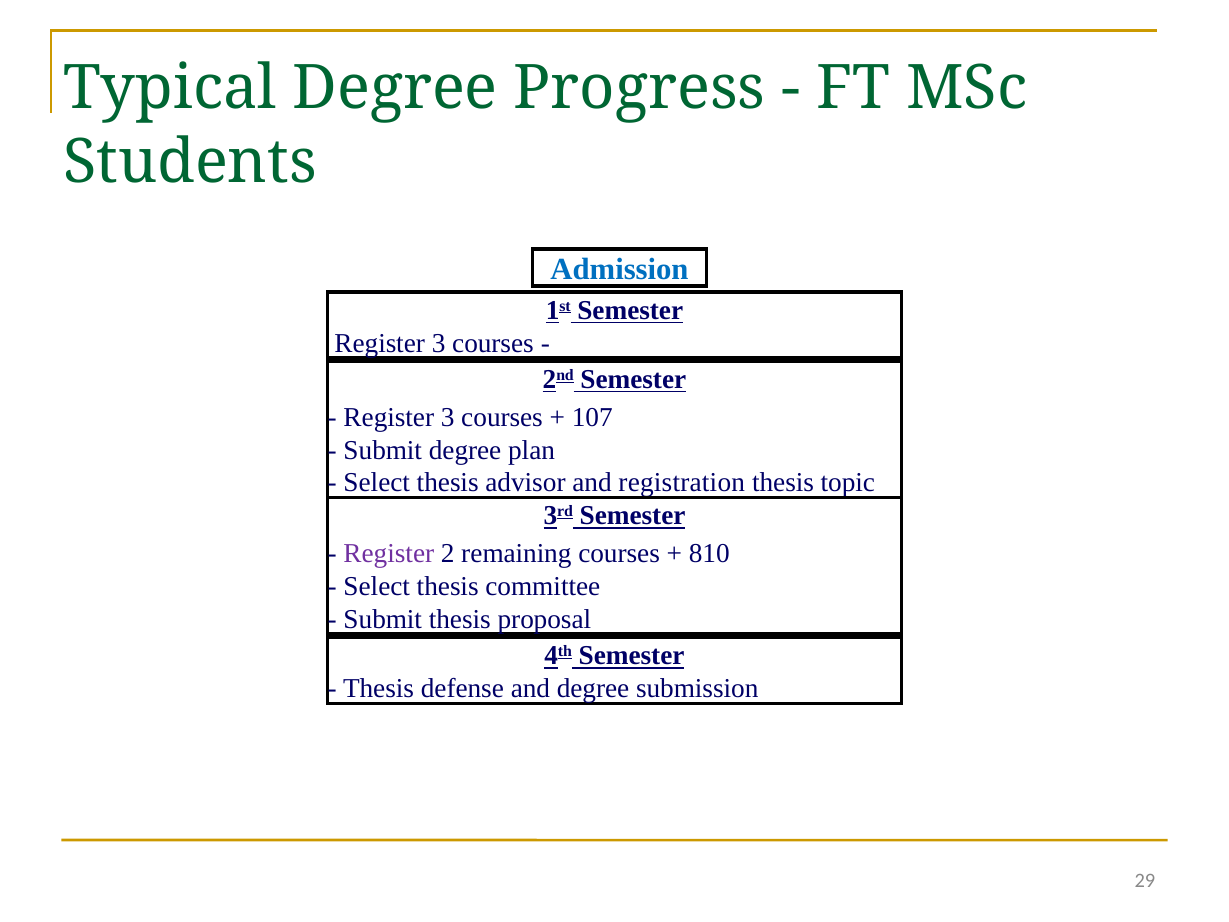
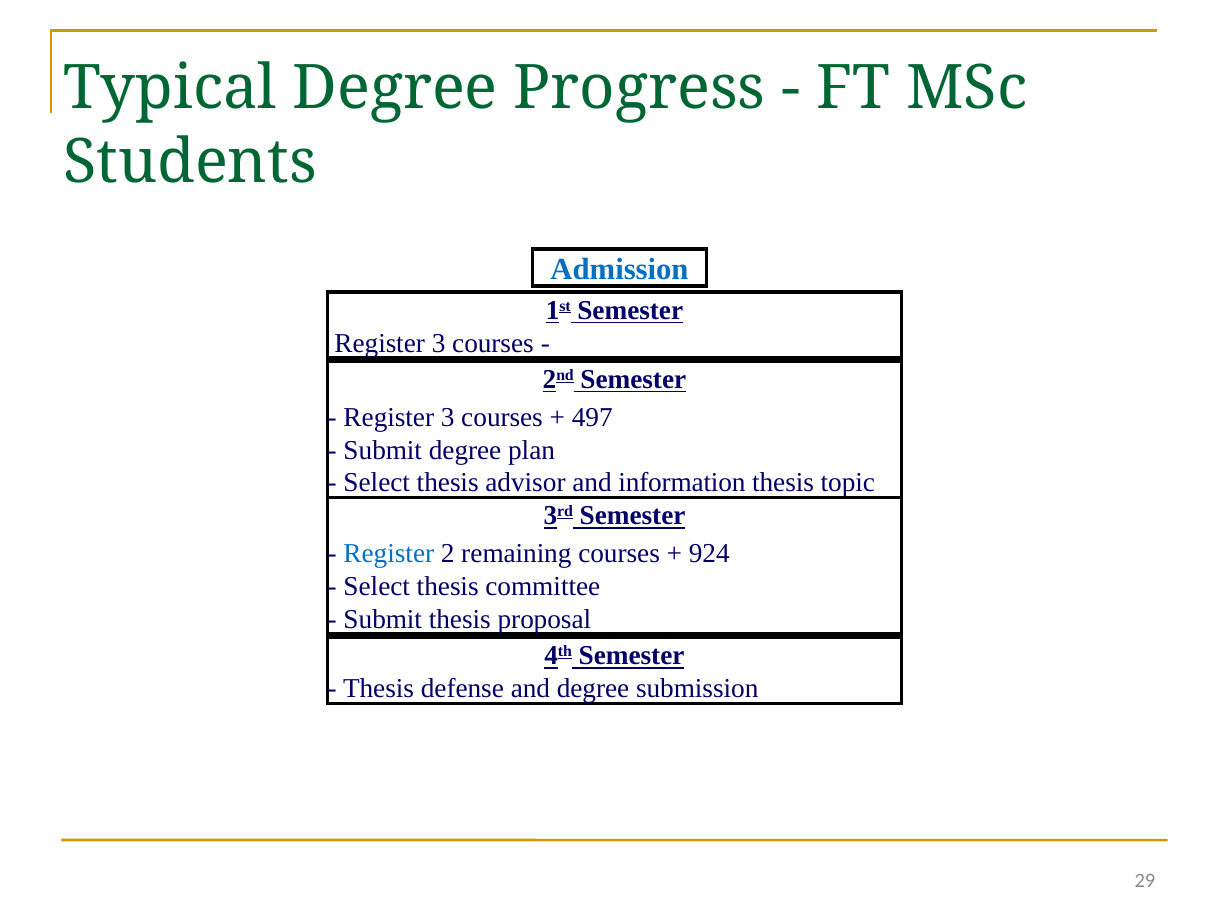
107: 107 -> 497
registration: registration -> information
Register at (389, 554) colour: purple -> blue
810: 810 -> 924
